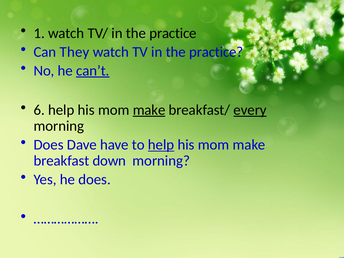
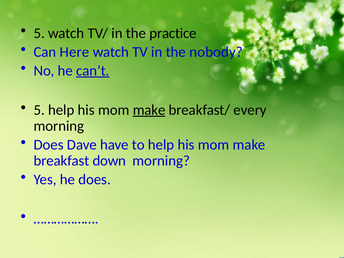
1 at (39, 33): 1 -> 5
They: They -> Here
TV in the practice: practice -> nobody
6 at (39, 110): 6 -> 5
every underline: present -> none
help at (161, 145) underline: present -> none
